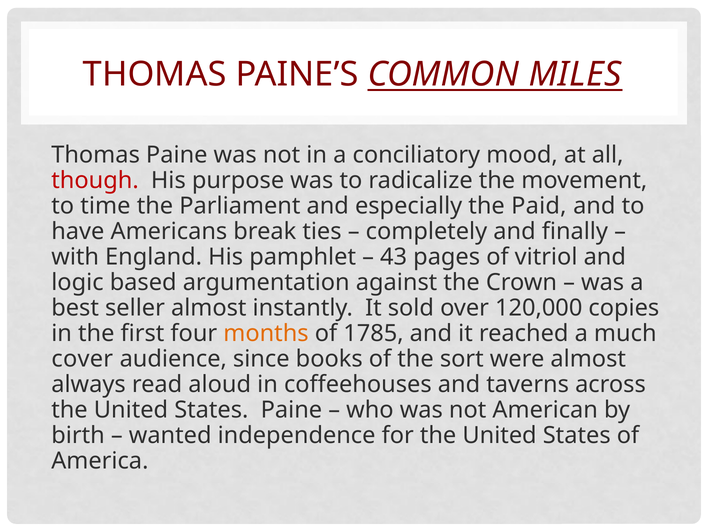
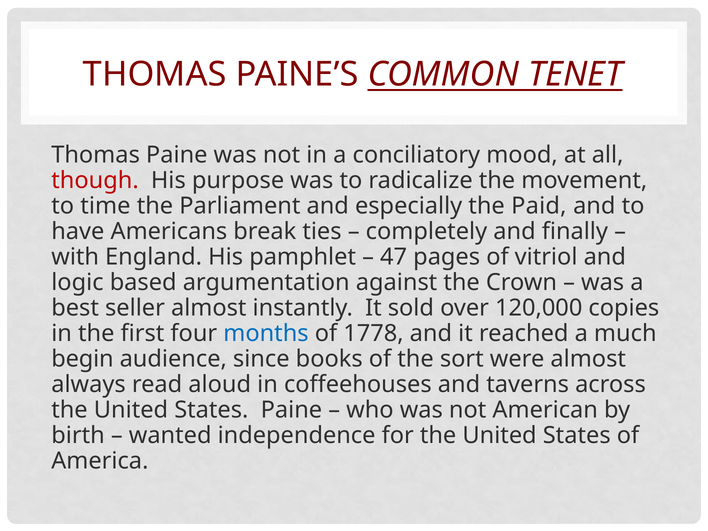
MILES: MILES -> TENET
43: 43 -> 47
months colour: orange -> blue
1785: 1785 -> 1778
cover: cover -> begin
